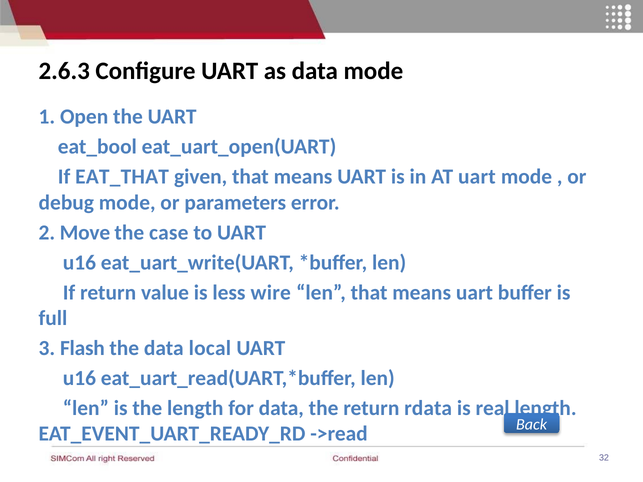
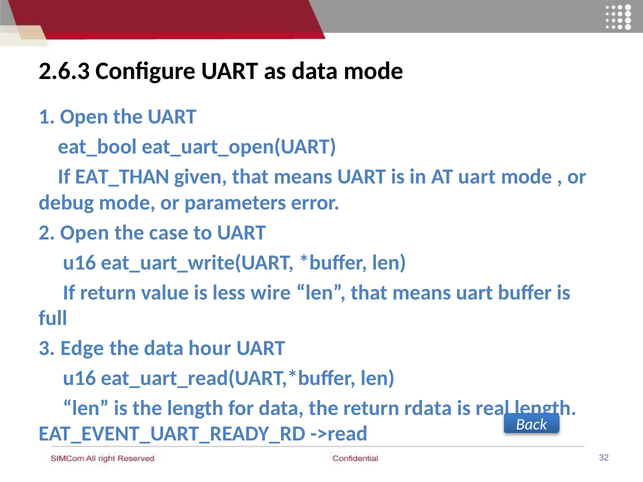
EAT_THAT: EAT_THAT -> EAT_THAN
2 Move: Move -> Open
Flash: Flash -> Edge
local: local -> hour
